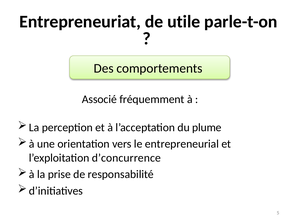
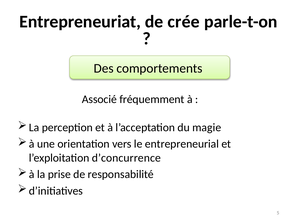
utile: utile -> crée
plume: plume -> magie
